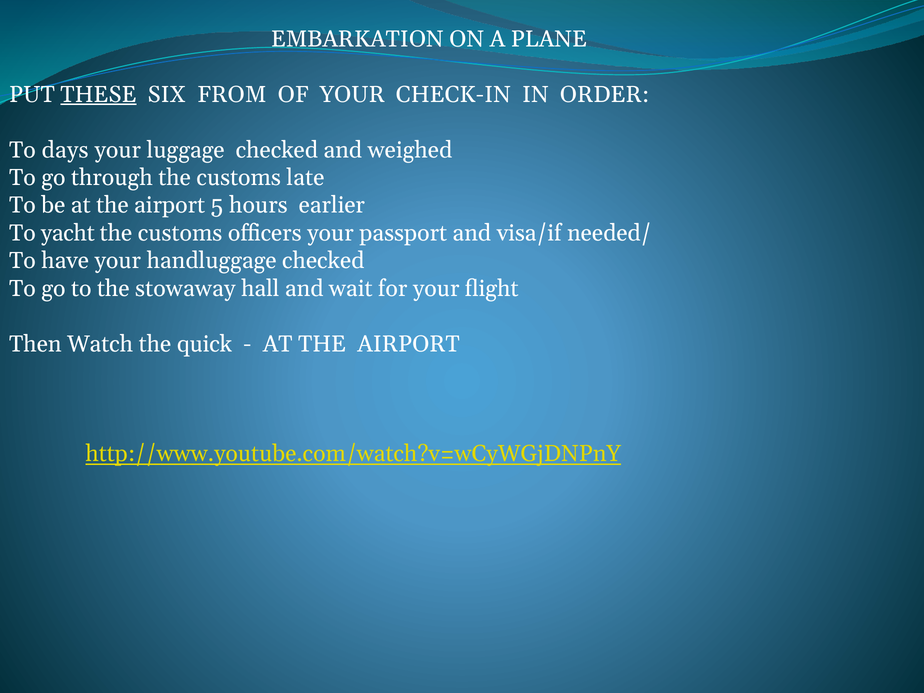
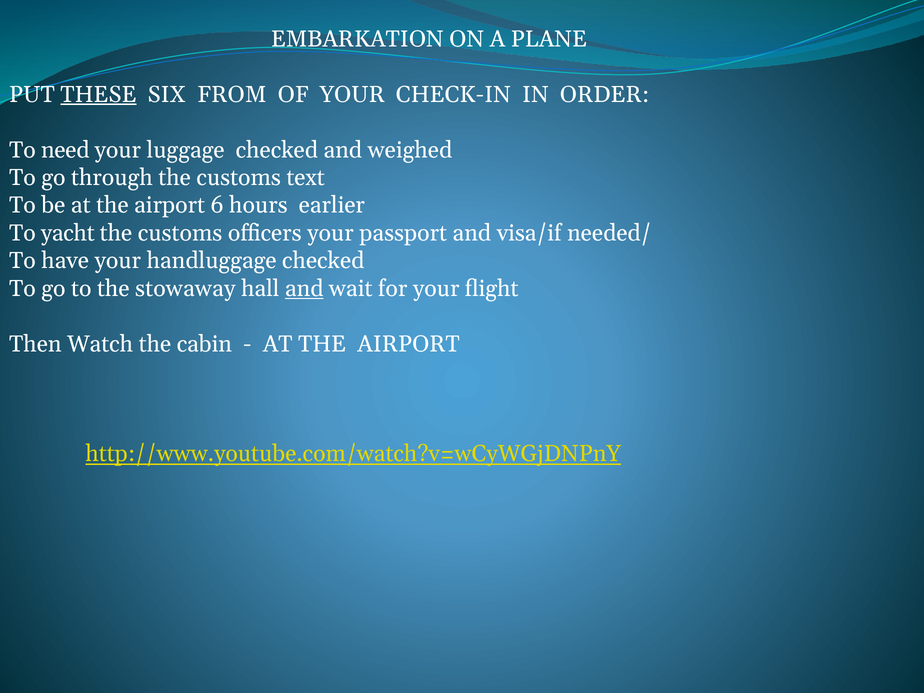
days: days -> need
late: late -> text
5: 5 -> 6
and at (304, 289) underline: none -> present
quick: quick -> cabin
